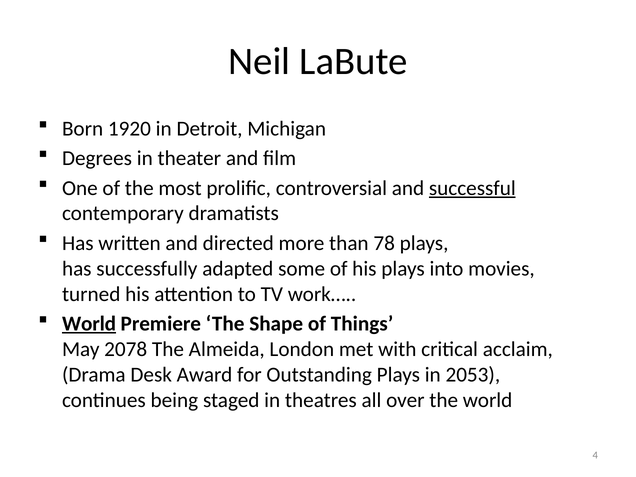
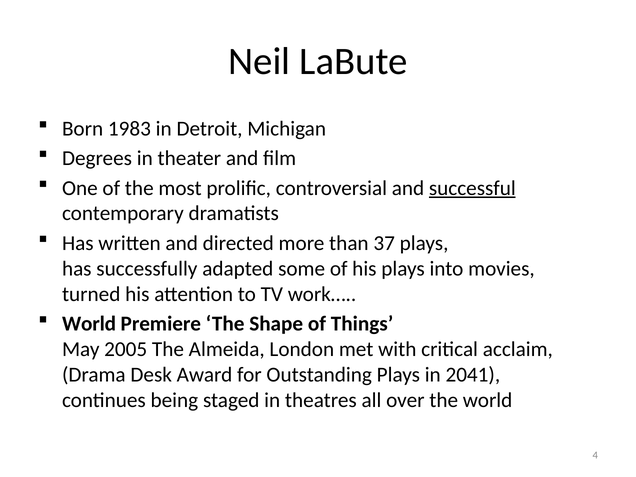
1920: 1920 -> 1983
78: 78 -> 37
World at (89, 324) underline: present -> none
2078: 2078 -> 2005
2053: 2053 -> 2041
